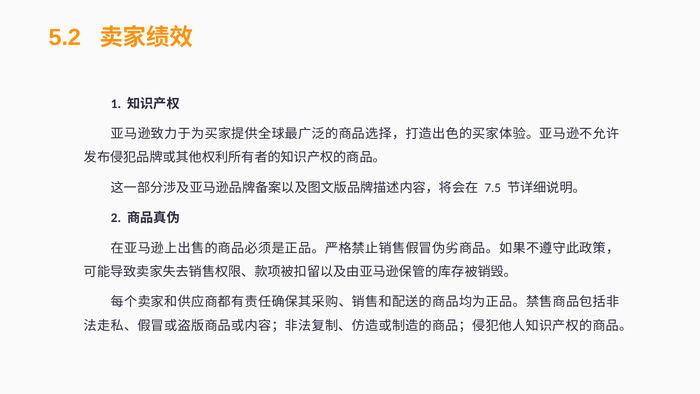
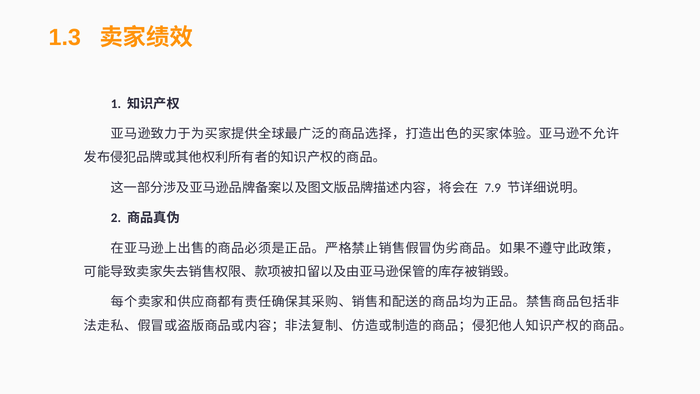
5.2: 5.2 -> 1.3
7.5: 7.5 -> 7.9
